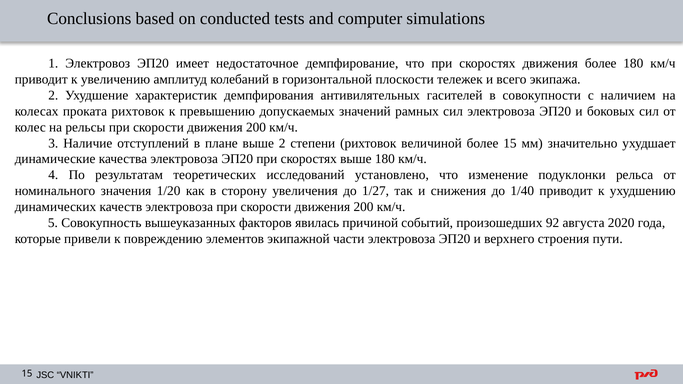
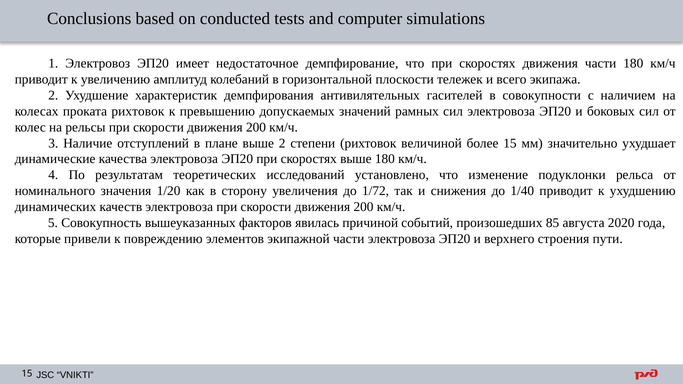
движения более: более -> части
1/27: 1/27 -> 1/72
92: 92 -> 85
